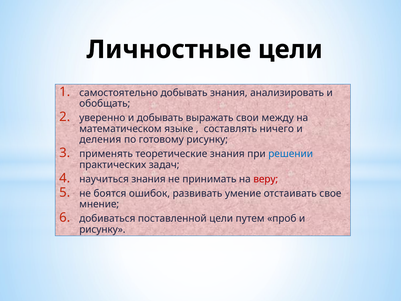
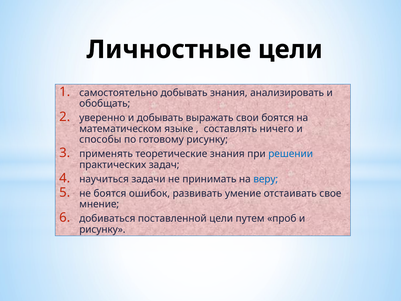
свои между: между -> боятся
деления: деления -> способы
научиться знания: знания -> задачи
веру colour: red -> blue
